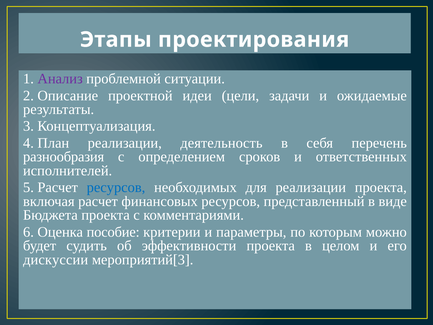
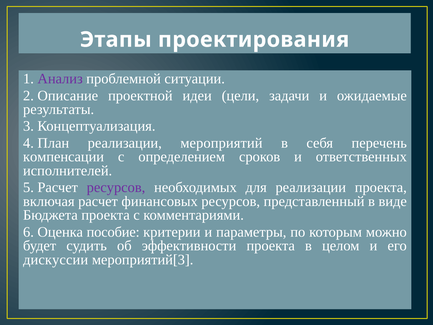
деятельность: деятельность -> мероприятий
разнообразия: разнообразия -> компенсации
ресурсов at (116, 187) colour: blue -> purple
